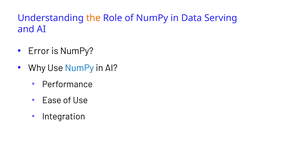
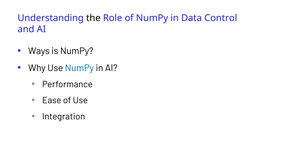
the colour: orange -> black
Serving: Serving -> Control
Error: Error -> Ways
